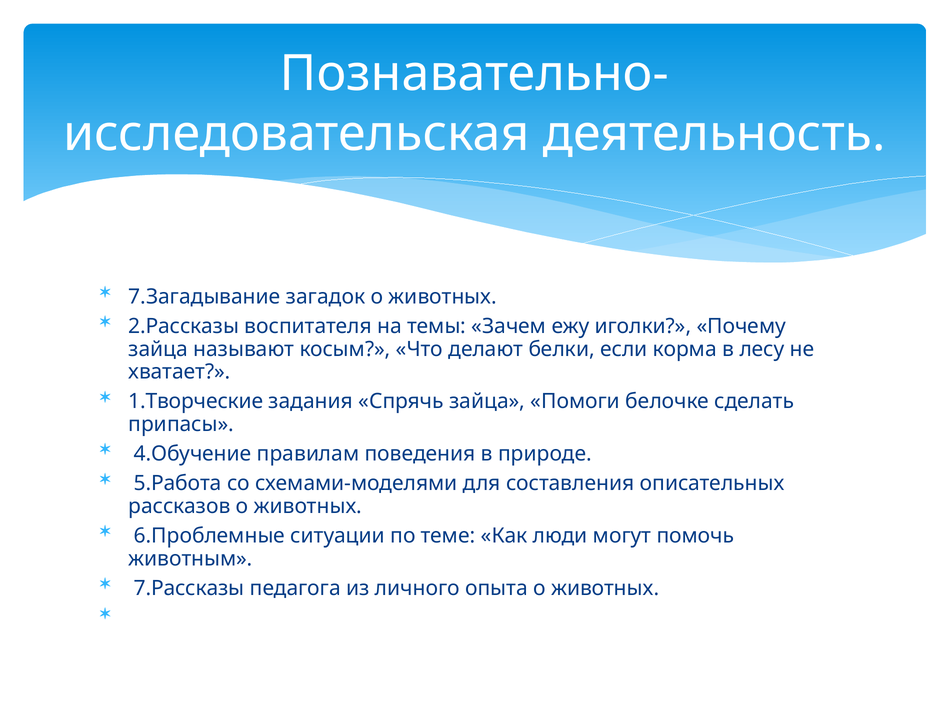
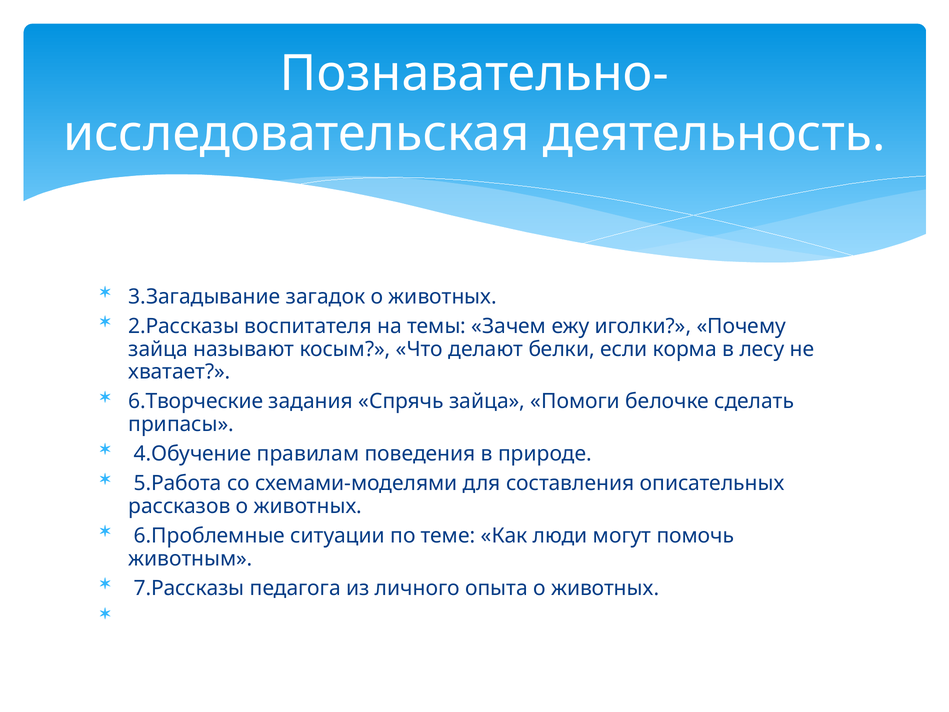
7.Загадывание: 7.Загадывание -> 3.Загадывание
1.Творческие: 1.Творческие -> 6.Творческие
